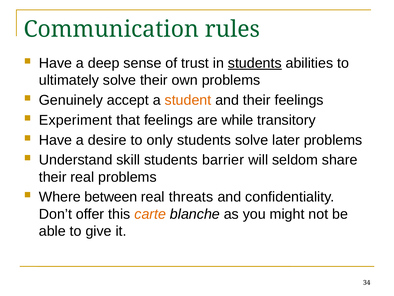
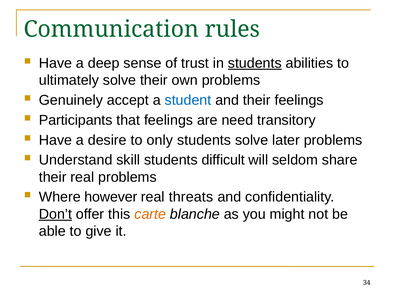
student colour: orange -> blue
Experiment: Experiment -> Participants
while: while -> need
barrier: barrier -> difficult
between: between -> however
Don’t underline: none -> present
